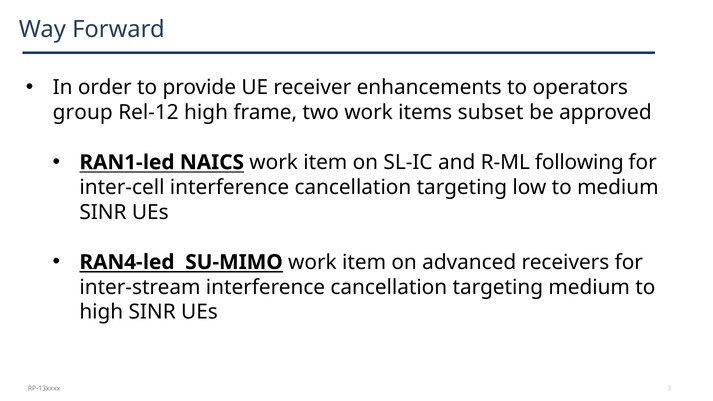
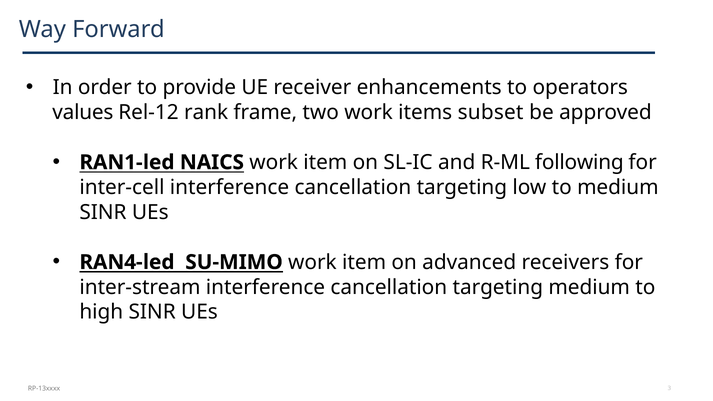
group: group -> values
Rel-12 high: high -> rank
